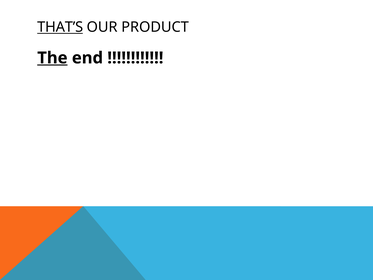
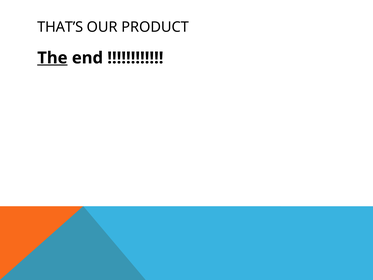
THAT’S underline: present -> none
